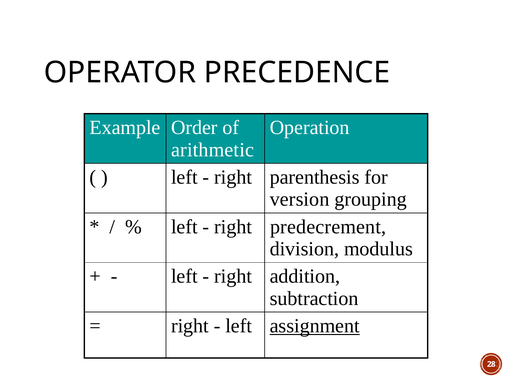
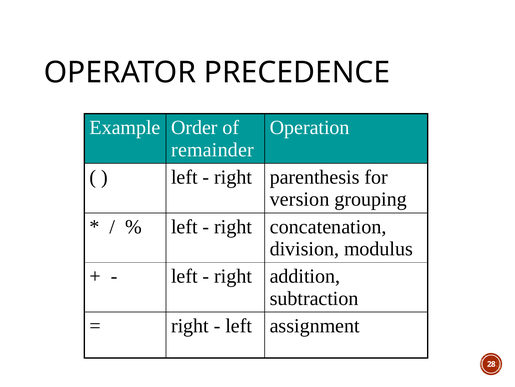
arithmetic: arithmetic -> remainder
predecrement: predecrement -> concatenation
assignment underline: present -> none
